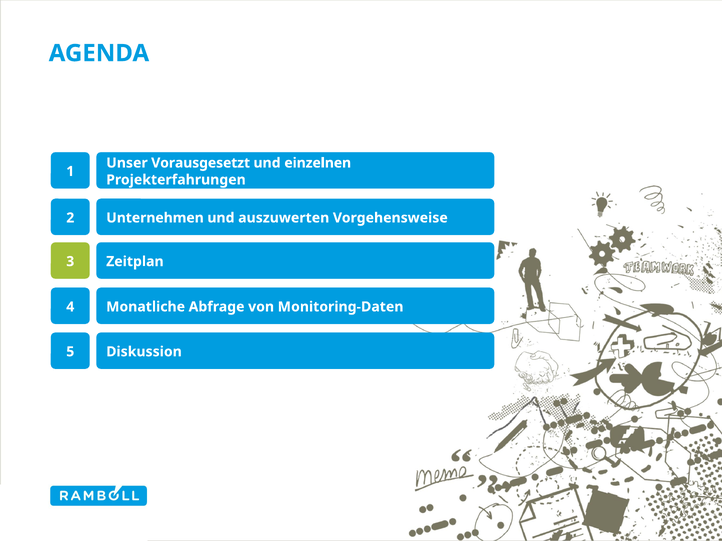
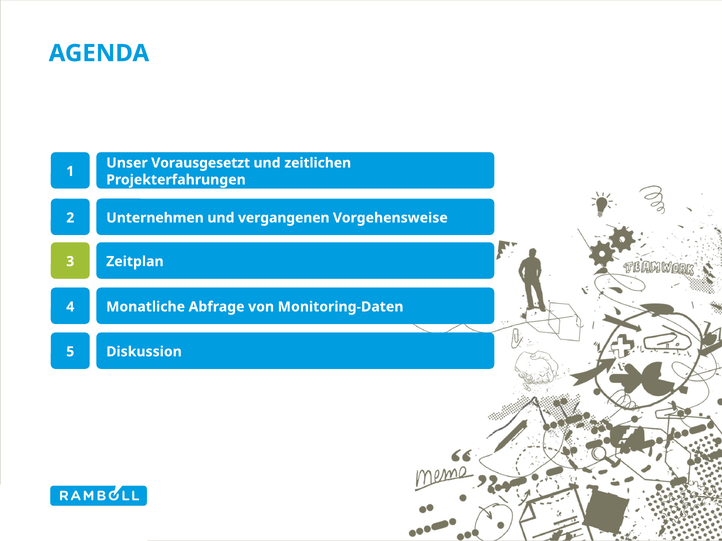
einzelnen: einzelnen -> zeitlichen
auszuwerten: auszuwerten -> vergangenen
